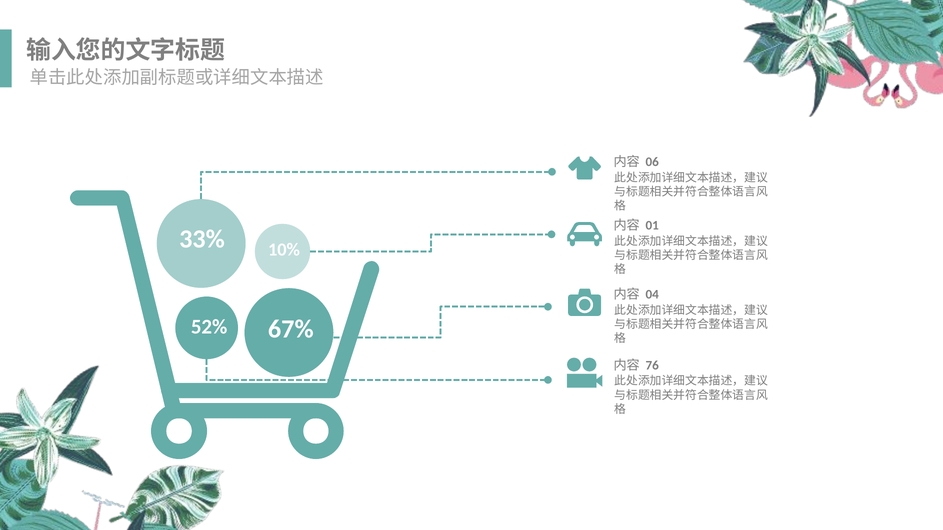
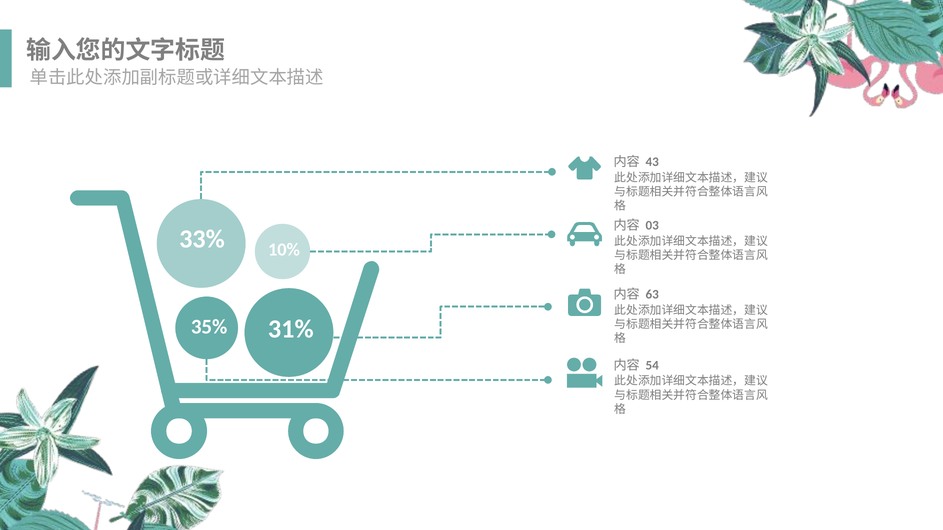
06: 06 -> 43
01: 01 -> 03
04: 04 -> 63
52%: 52% -> 35%
67%: 67% -> 31%
76: 76 -> 54
